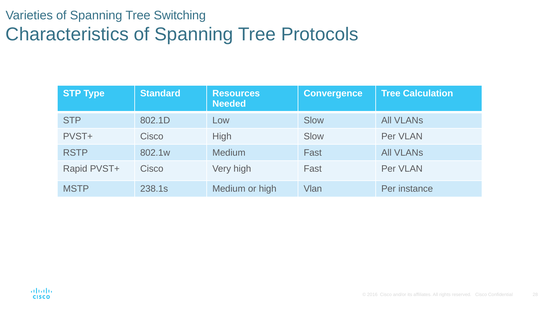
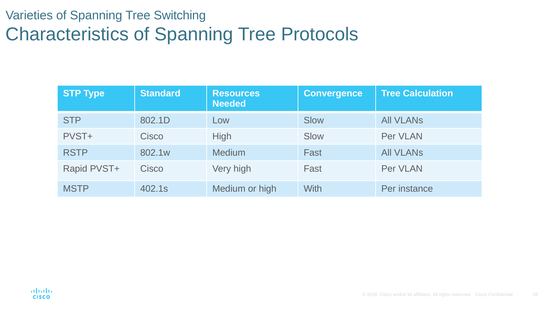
238.1s: 238.1s -> 402.1s
high Vlan: Vlan -> With
